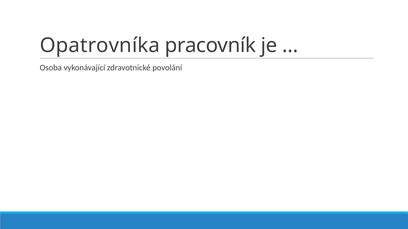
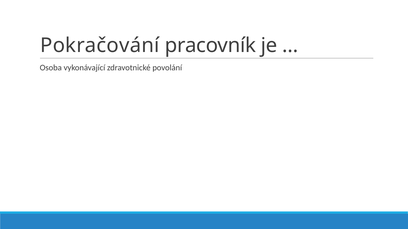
Opatrovníka: Opatrovníka -> Pokračování
